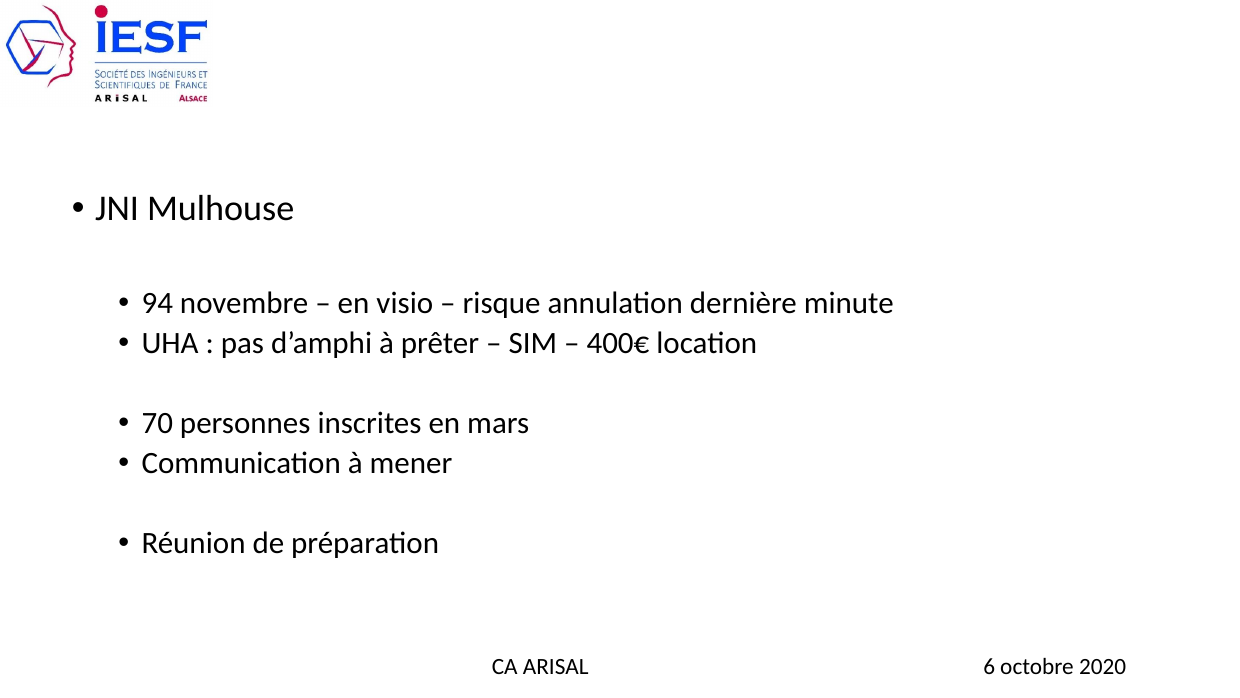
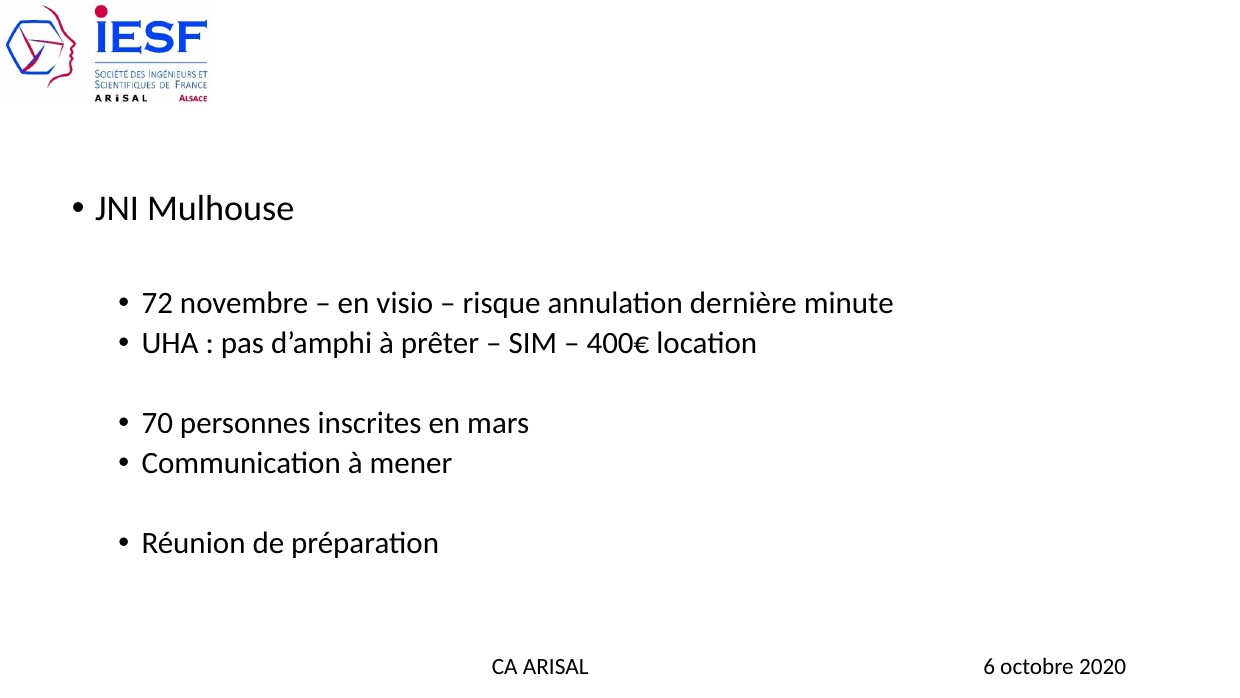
94: 94 -> 72
